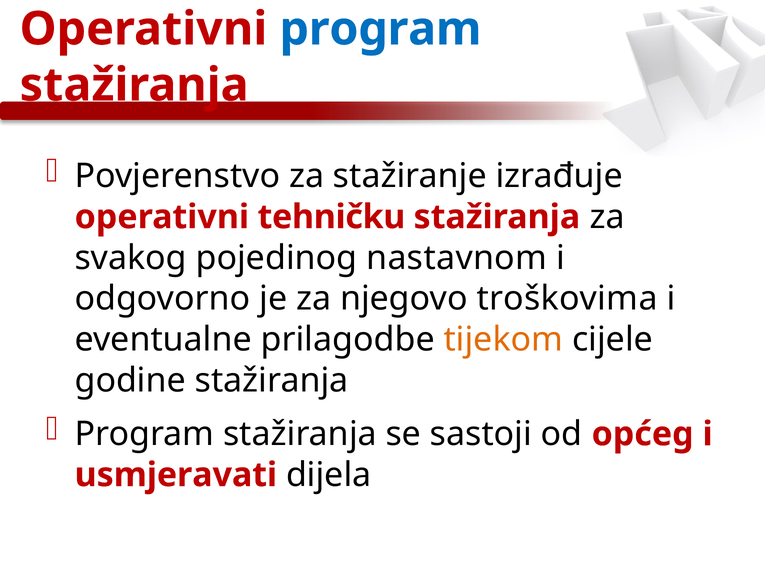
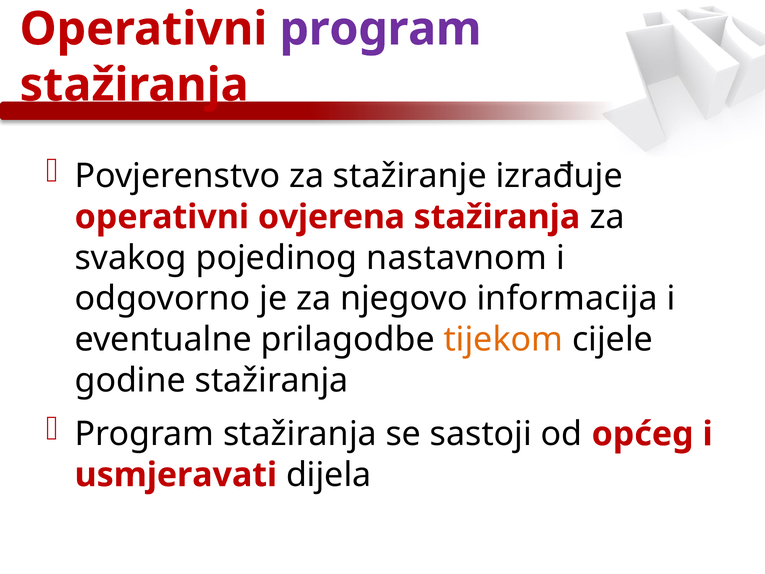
program at (380, 29) colour: blue -> purple
tehničku: tehničku -> ovjerena
troškovima: troškovima -> informacija
